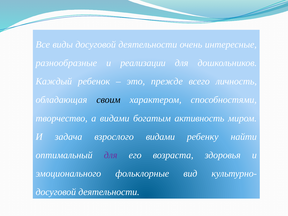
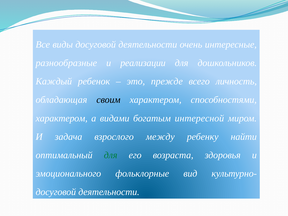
творчество at (62, 118): творчество -> характером
активность: активность -> интересной
взрослого видами: видами -> между
для at (111, 155) colour: purple -> green
